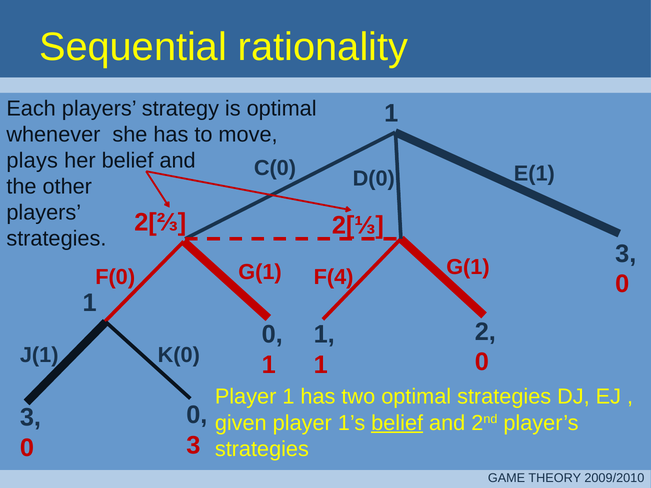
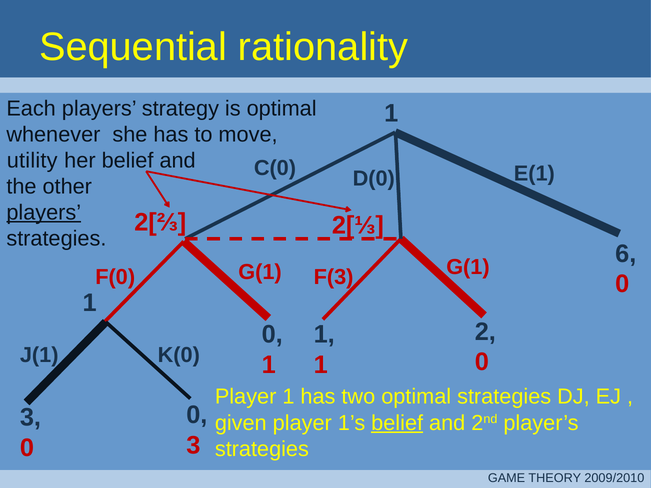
plays: plays -> utility
players at (44, 213) underline: none -> present
3 at (626, 254): 3 -> 6
F(4: F(4 -> F(3
